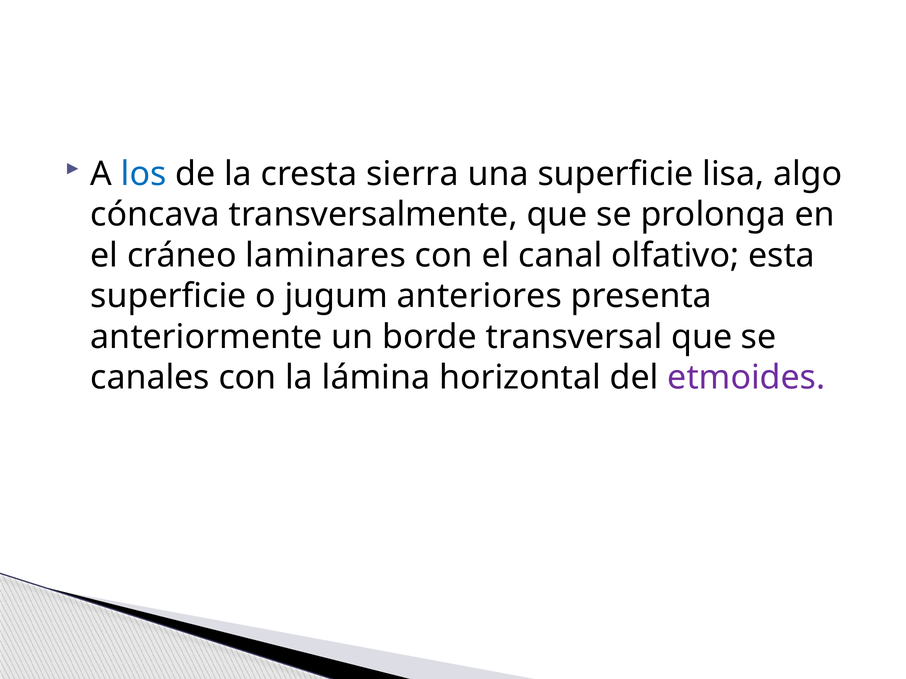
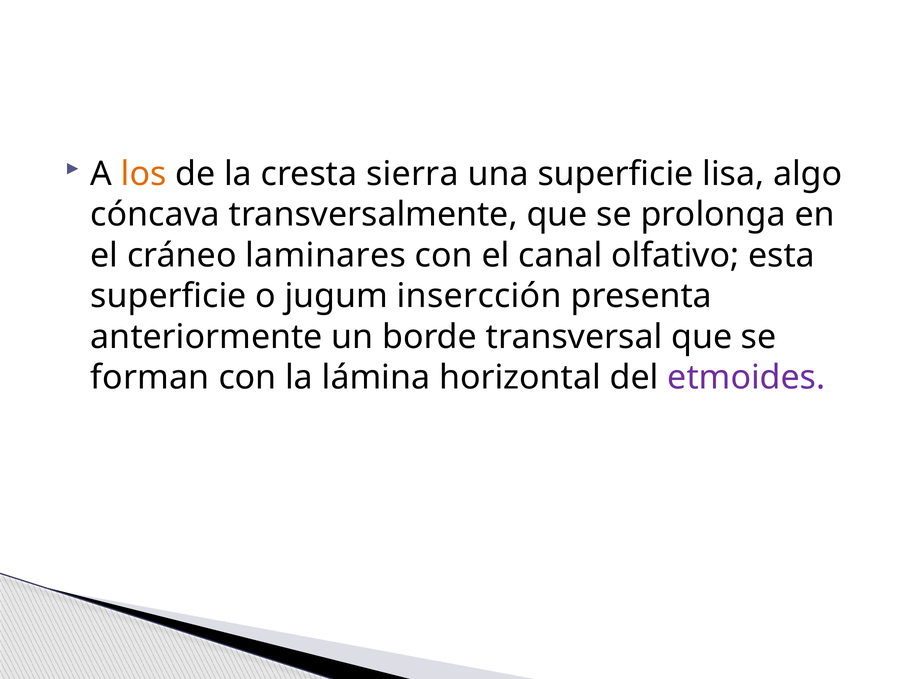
los colour: blue -> orange
anteriores: anteriores -> insercción
canales: canales -> forman
